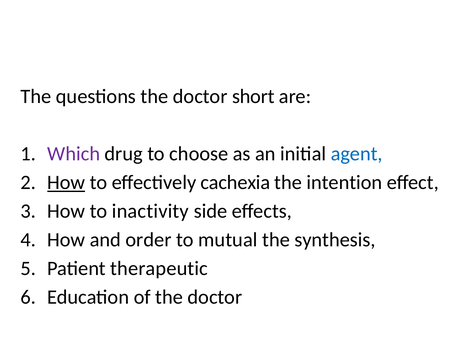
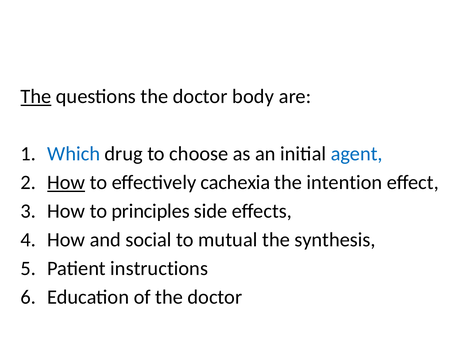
The at (36, 97) underline: none -> present
short: short -> body
Which colour: purple -> blue
inactivity: inactivity -> principles
order: order -> social
therapeutic: therapeutic -> instructions
